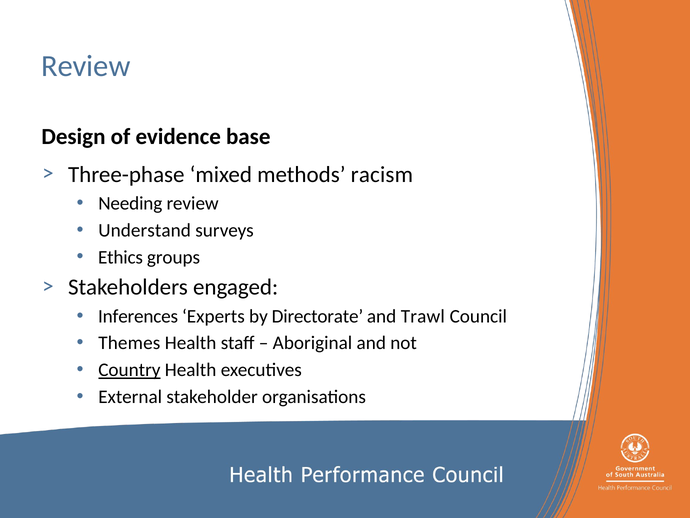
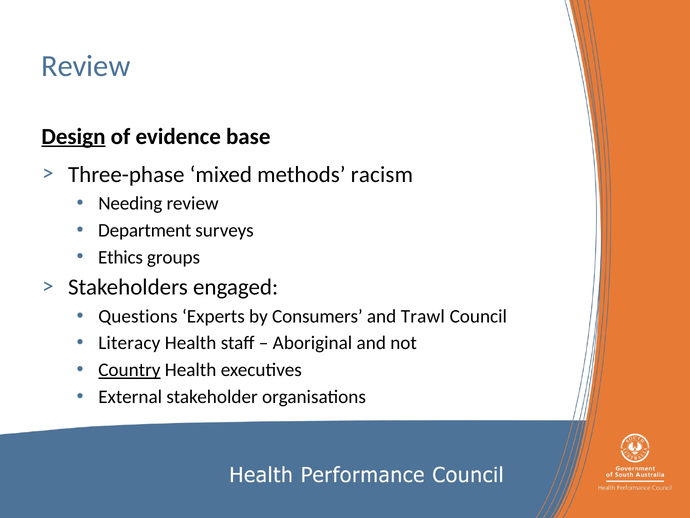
Design underline: none -> present
Understand: Understand -> Department
Inferences: Inferences -> Questions
Directorate: Directorate -> Consumers
Themes: Themes -> Literacy
